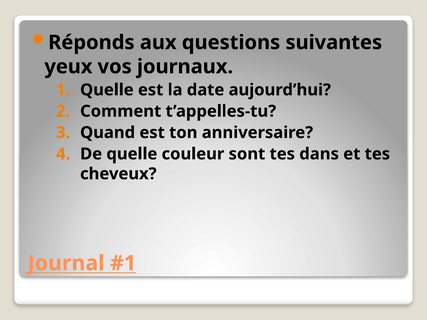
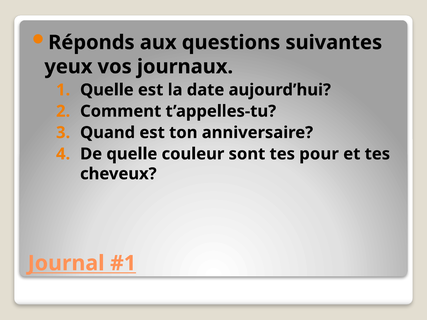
dans: dans -> pour
